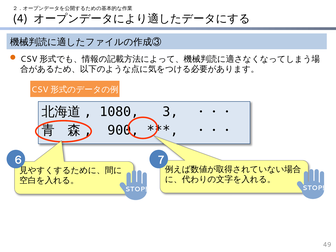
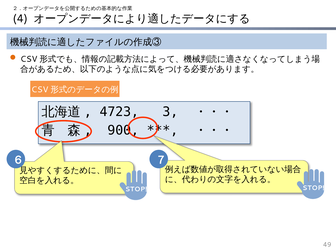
1080: 1080 -> 4723
